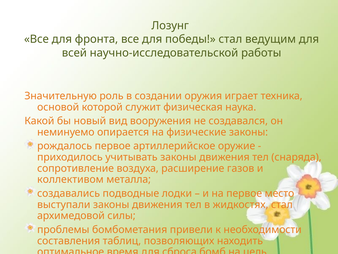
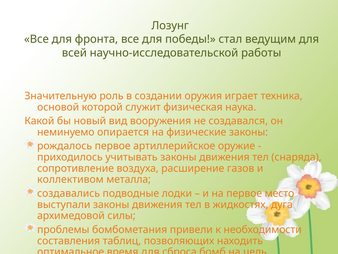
жидкостях стал: стал -> дуга
